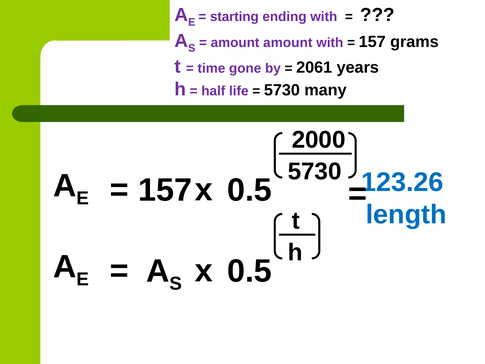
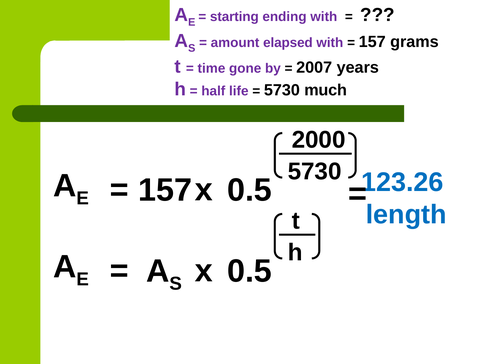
amount amount: amount -> elapsed
2061: 2061 -> 2007
many: many -> much
